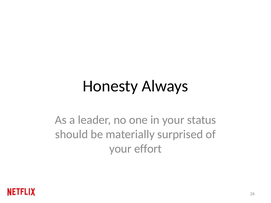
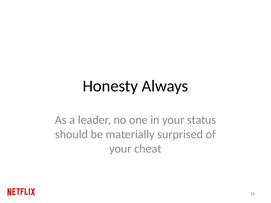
effort: effort -> cheat
